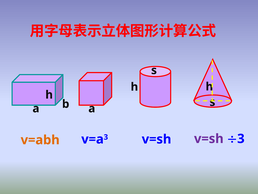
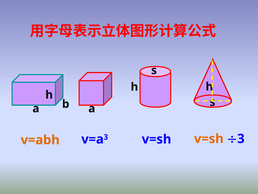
v=sh at (209, 138) colour: purple -> orange
